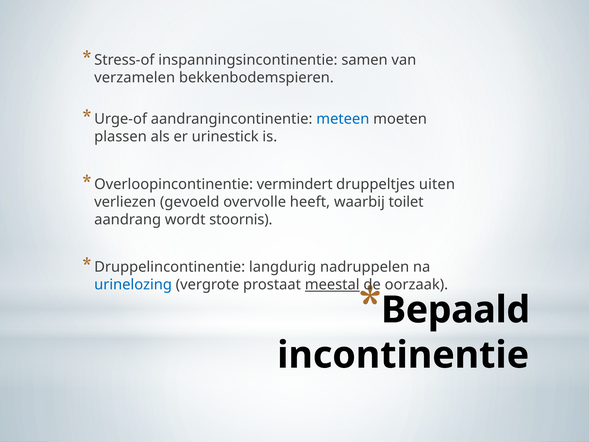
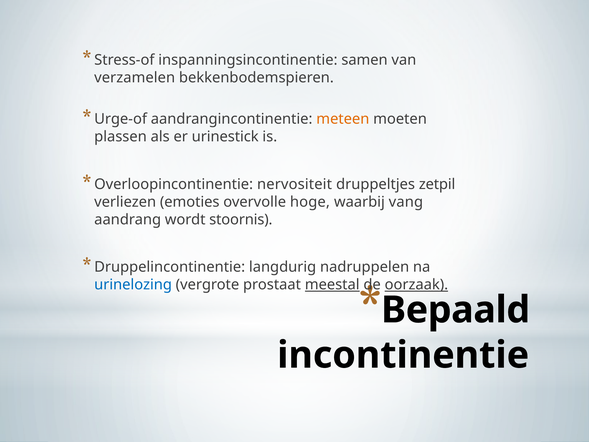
meteen colour: blue -> orange
vermindert: vermindert -> nervositeit
uiten: uiten -> zetpil
gevoeld: gevoeld -> emoties
heeft: heeft -> hoge
toilet: toilet -> vang
oorzaak underline: none -> present
